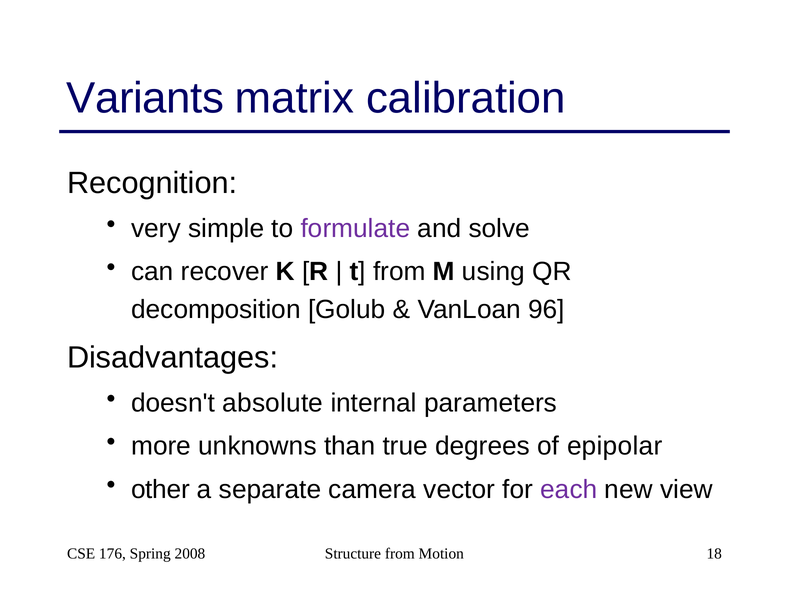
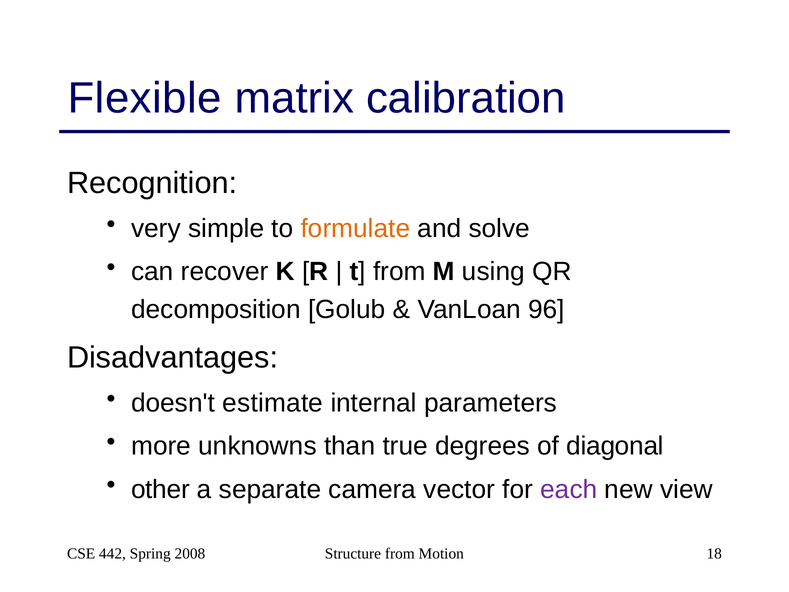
Variants: Variants -> Flexible
formulate colour: purple -> orange
absolute: absolute -> estimate
epipolar: epipolar -> diagonal
176: 176 -> 442
